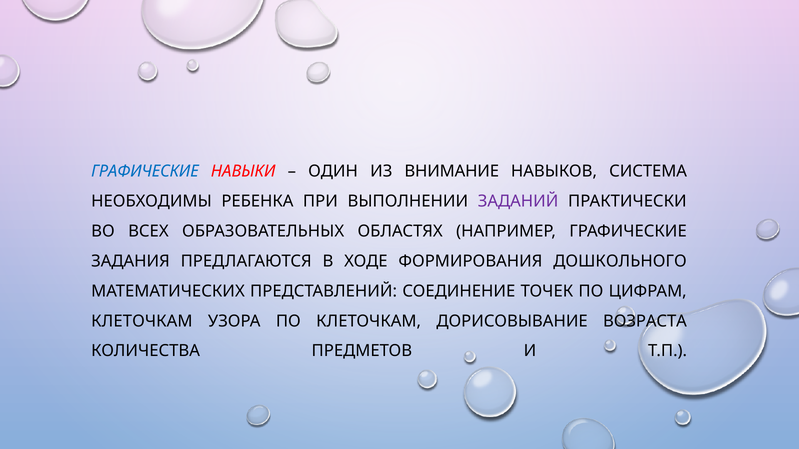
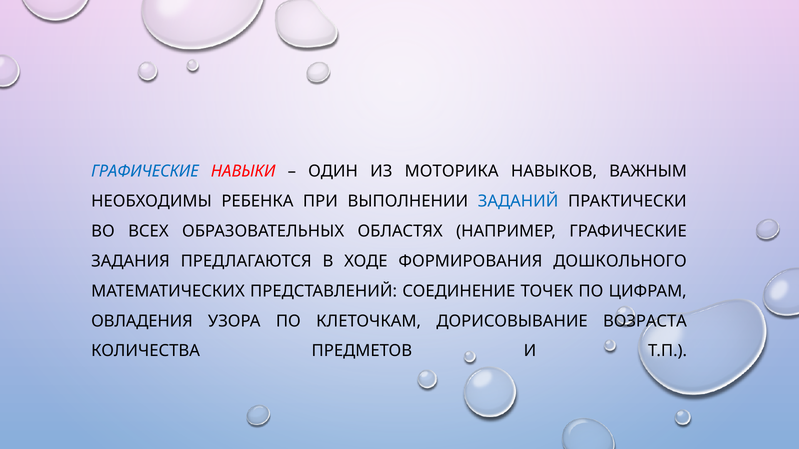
ВНИМАНИЕ: ВНИМАНИЕ -> МОТОРИКА
СИСТЕМА: СИСТЕМА -> ВАЖНЫМ
ЗАДАНИЙ colour: purple -> blue
КЛЕТОЧКАМ at (142, 321): КЛЕТОЧКАМ -> ОВЛАДЕНИЯ
